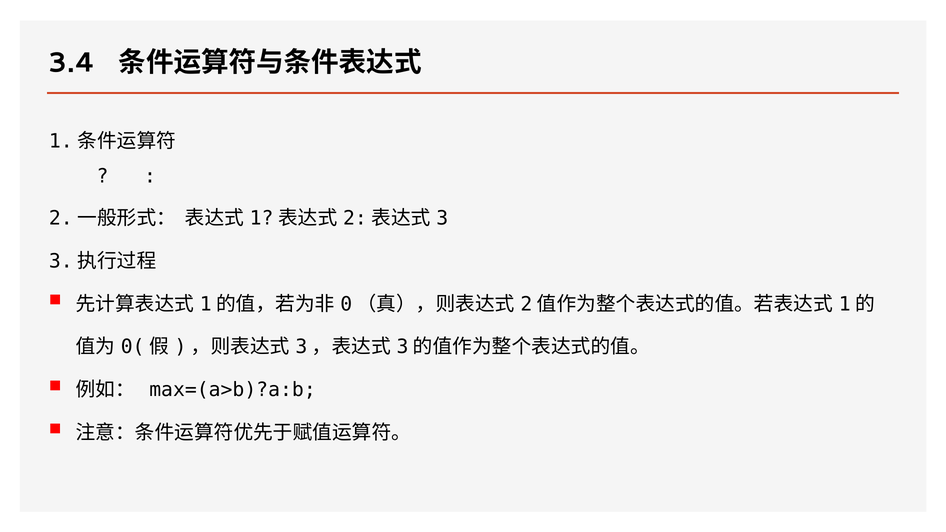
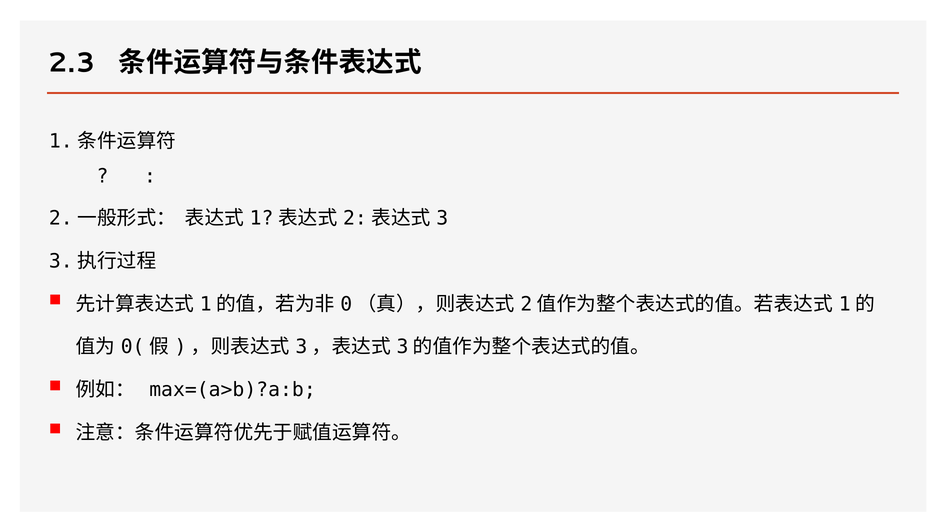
3.4: 3.4 -> 2.3
